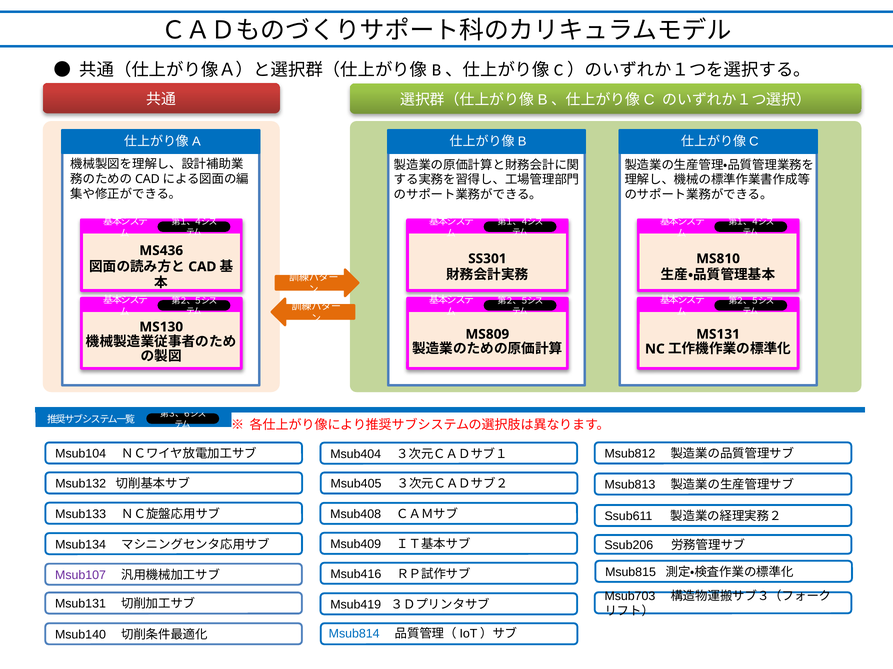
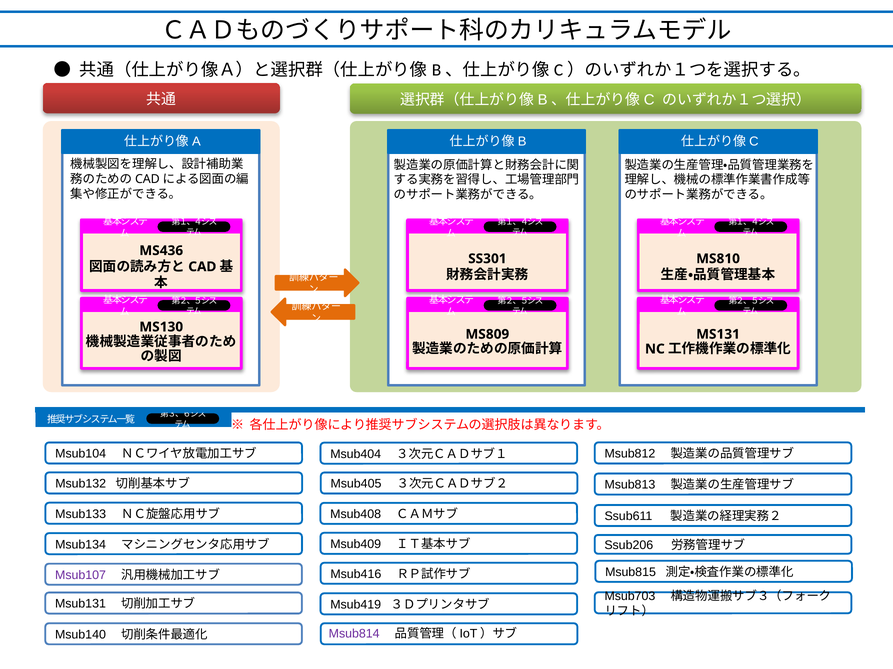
Msub814 colour: blue -> purple
